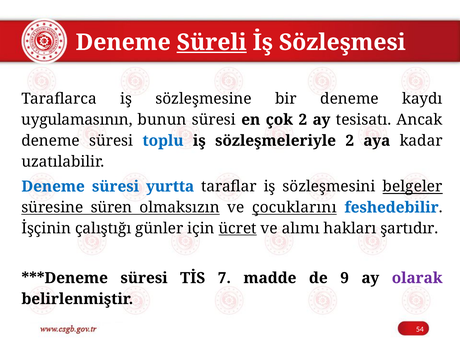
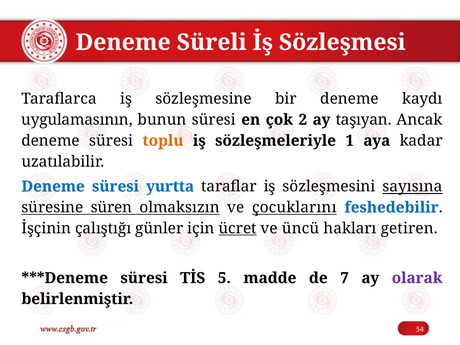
Süreli underline: present -> none
tesisatı: tesisatı -> taşıyan
toplu colour: blue -> orange
sözleşmeleriyle 2: 2 -> 1
belgeler: belgeler -> sayısına
alımı: alımı -> üncü
şartıdır: şartıdır -> getiren
7: 7 -> 5
9: 9 -> 7
